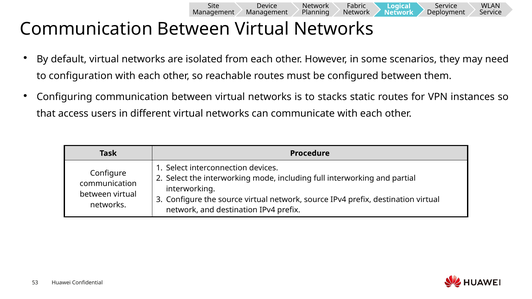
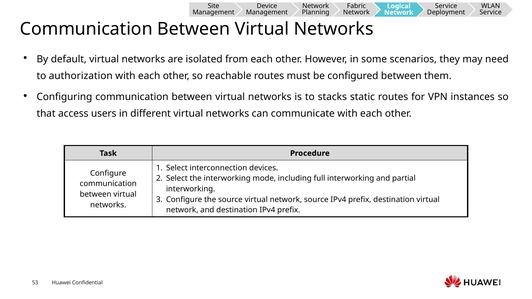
configuration: configuration -> authorization
